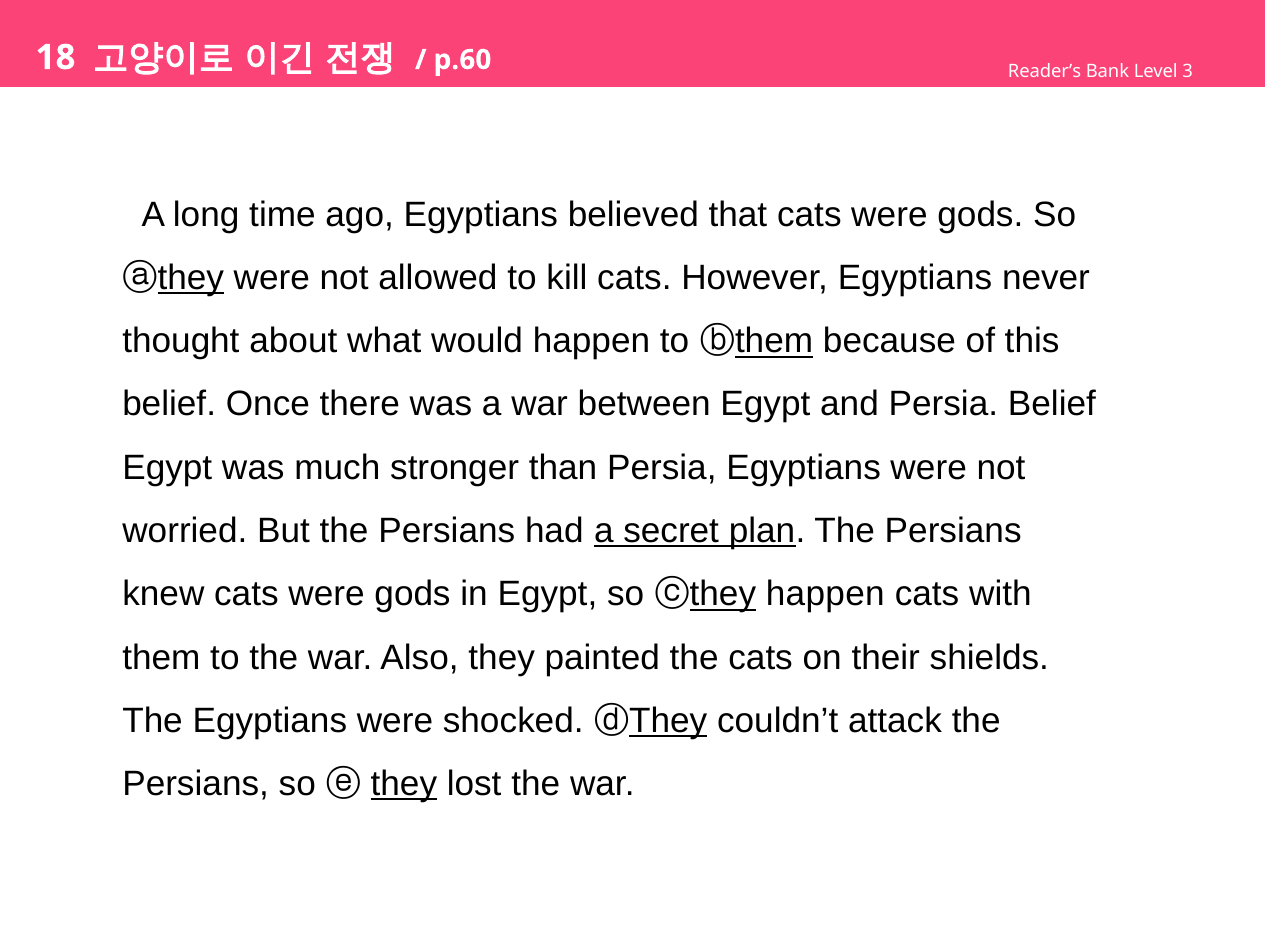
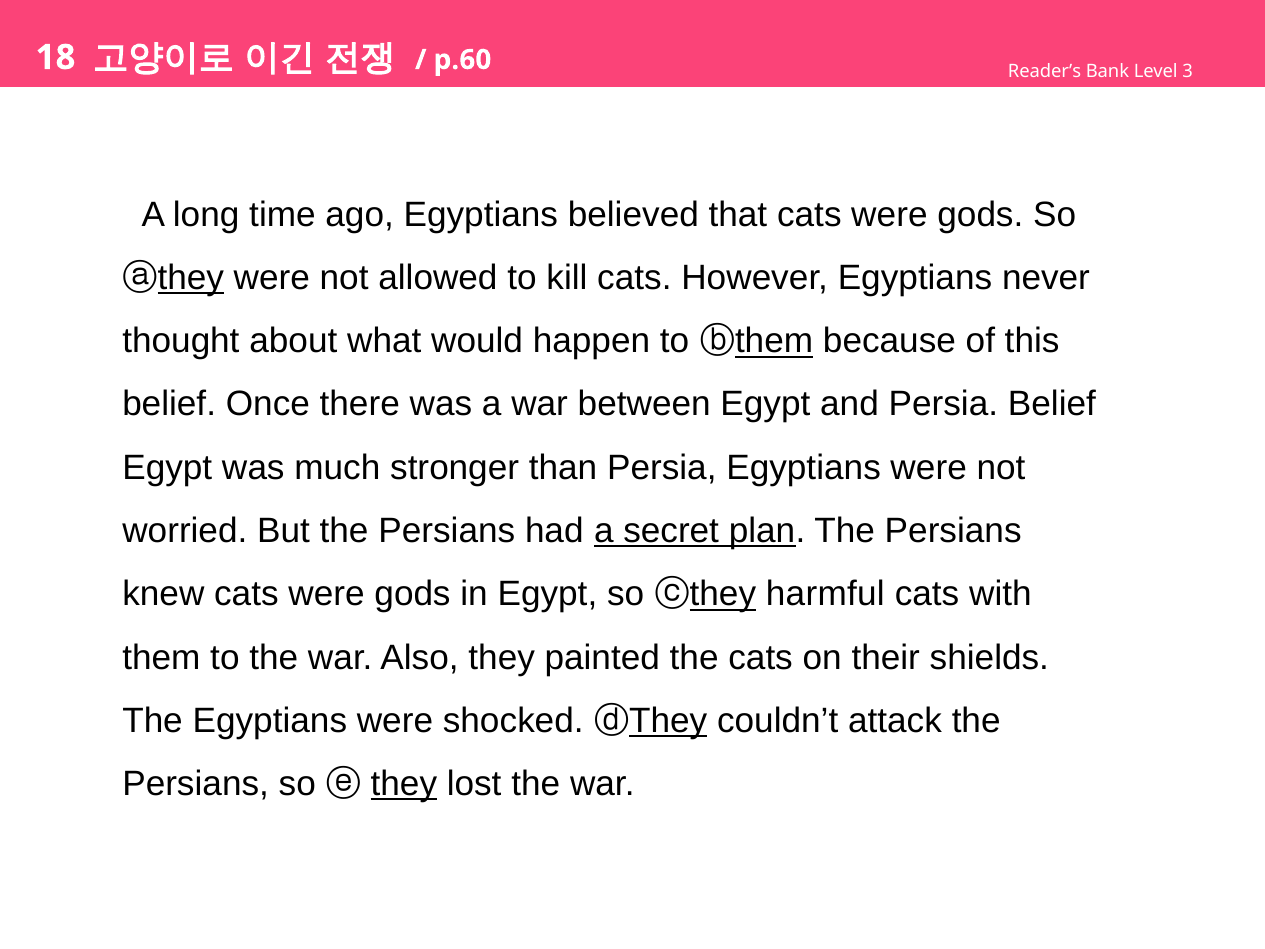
ⓒthey happen: happen -> harmful
